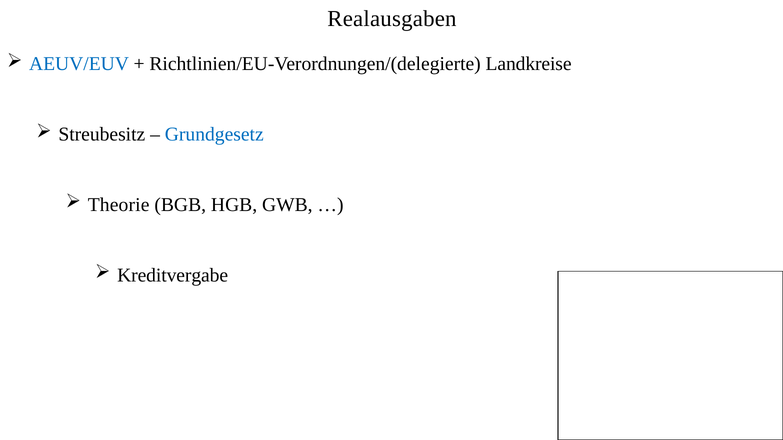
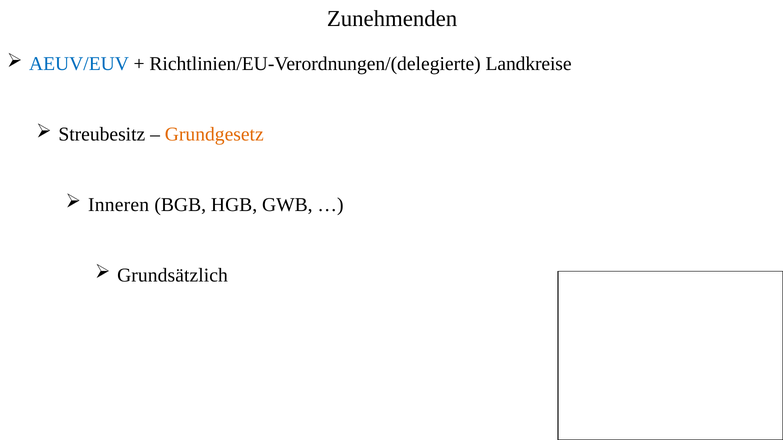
Realausgaben: Realausgaben -> Zunehmenden
Grundgesetz colour: blue -> orange
Theorie: Theorie -> Inneren
Kreditvergabe: Kreditvergabe -> Grundsätzlich
